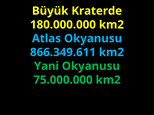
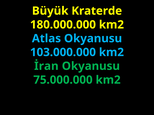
866.349.611: 866.349.611 -> 103.000.000
Yani: Yani -> İran
